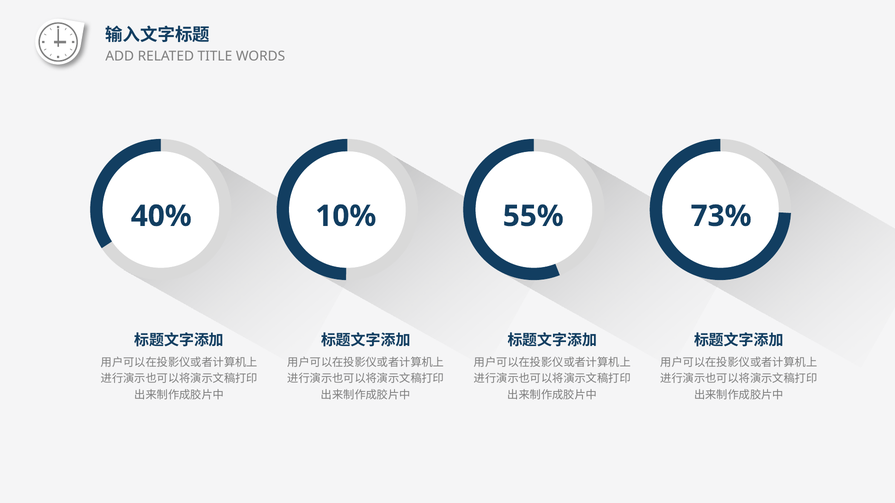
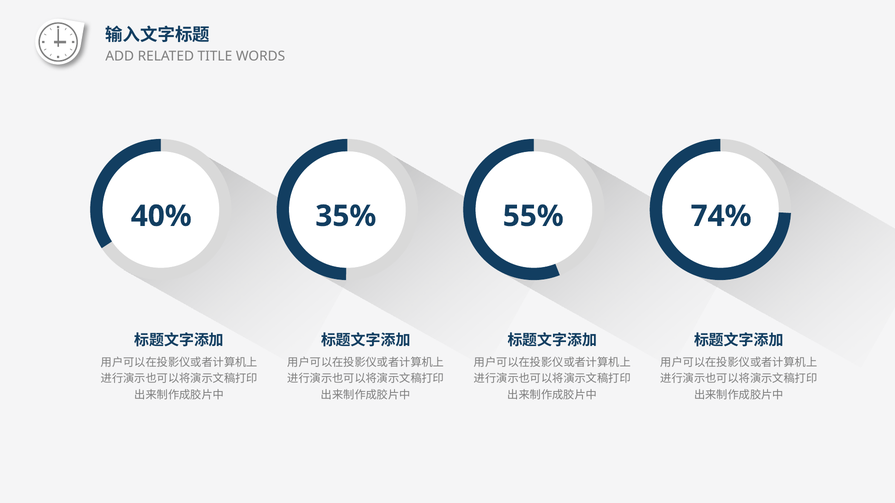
10%: 10% -> 35%
73%: 73% -> 74%
